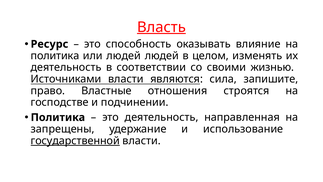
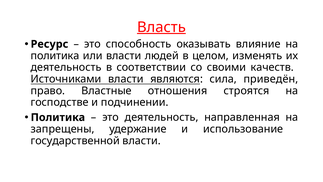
или людей: людей -> власти
жизнью: жизнью -> качеств
запишите: запишите -> приведён
государственной underline: present -> none
